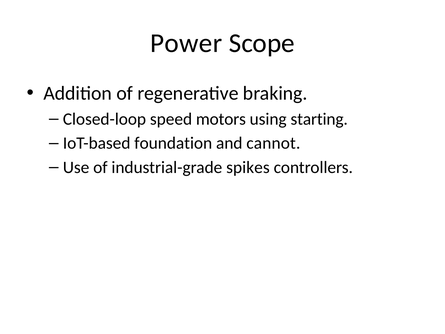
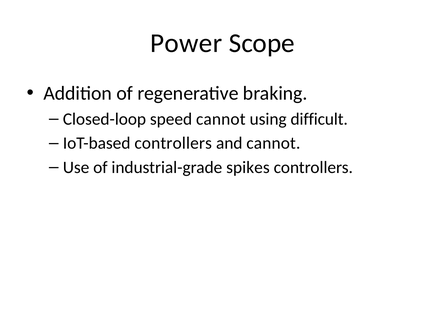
speed motors: motors -> cannot
starting: starting -> difficult
IoT-based foundation: foundation -> controllers
